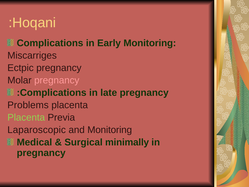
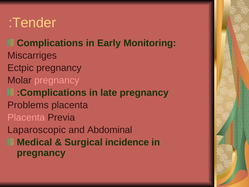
Hoqani: Hoqani -> Tender
Placenta at (26, 117) colour: light green -> pink
and Monitoring: Monitoring -> Abdominal
minimally: minimally -> incidence
